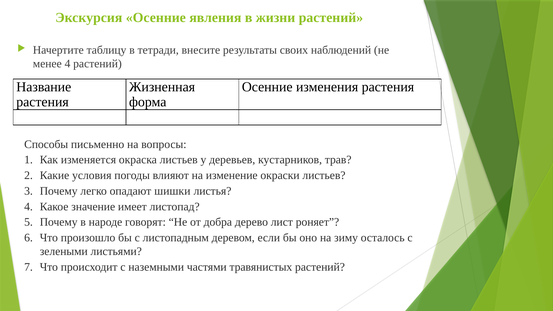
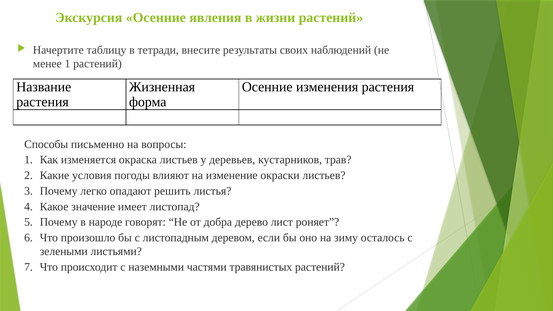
менее 4: 4 -> 1
шишки: шишки -> решить
